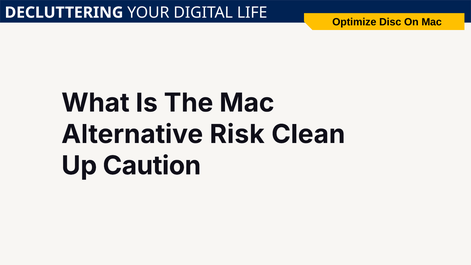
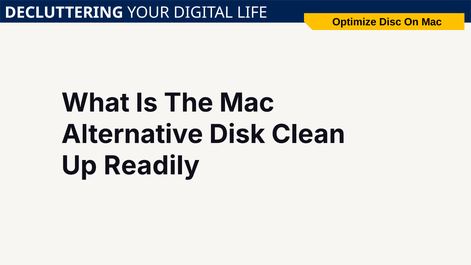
Risk: Risk -> Disk
Caution: Caution -> Readily
